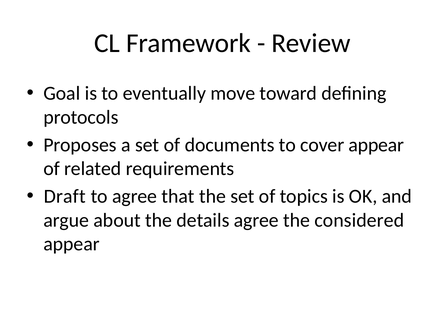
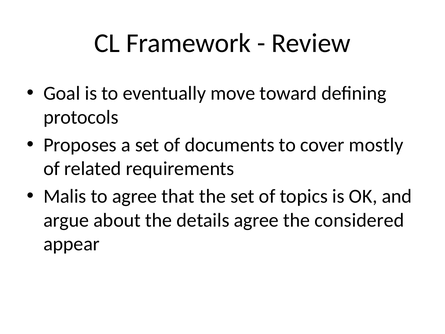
cover appear: appear -> mostly
Draft: Draft -> Malis
